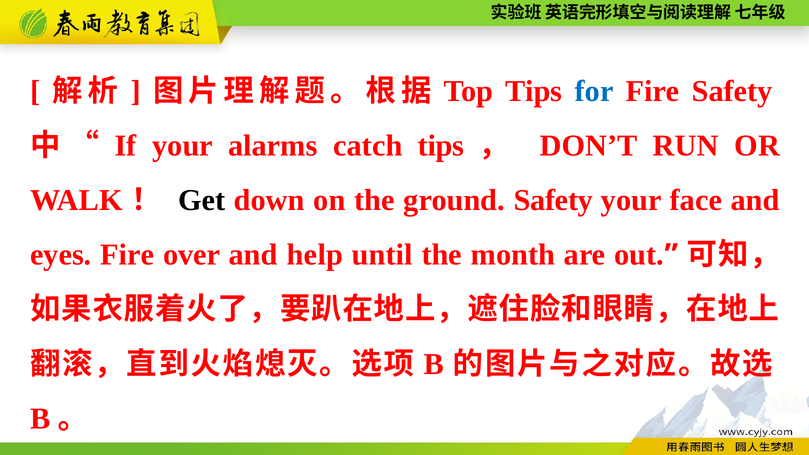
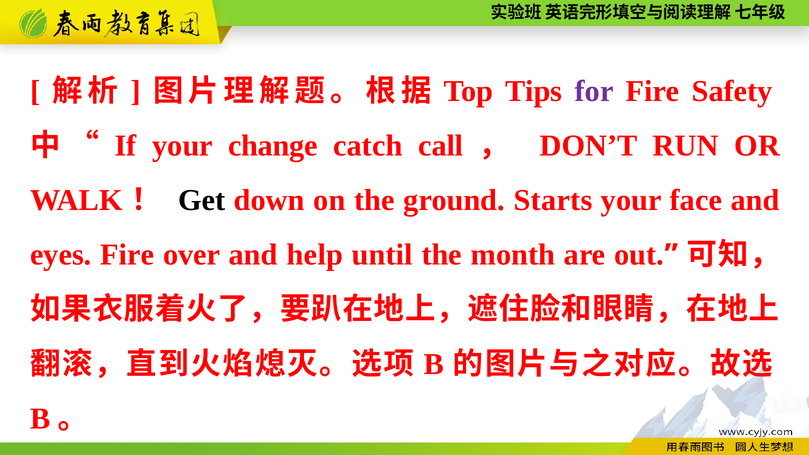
for colour: blue -> purple
alarms: alarms -> change
catch tips: tips -> call
ground Safety: Safety -> Starts
